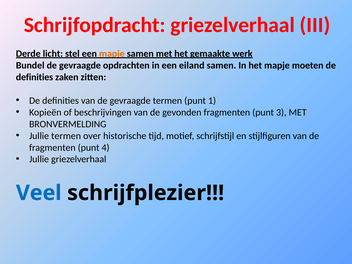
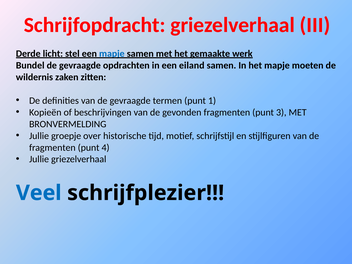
mapje at (112, 54) colour: orange -> blue
definities at (34, 77): definities -> wildernis
Jullie termen: termen -> groepje
